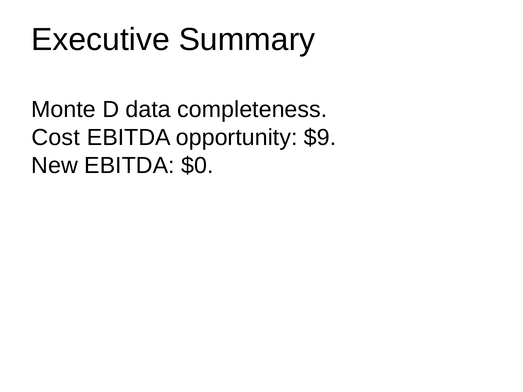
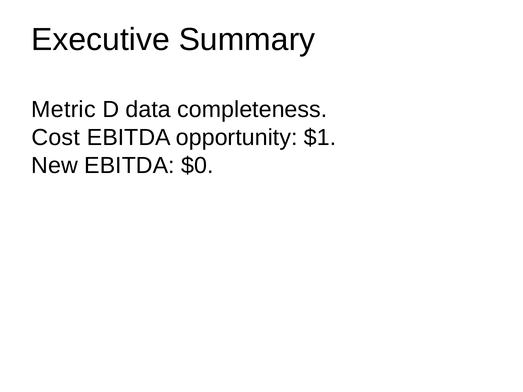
Monte: Monte -> Metric
$9: $9 -> $1
